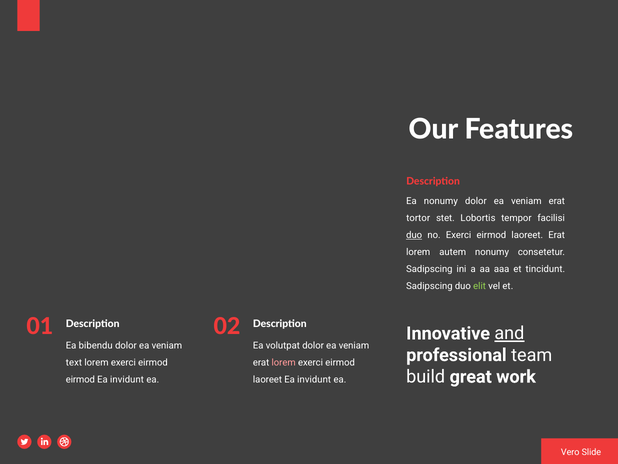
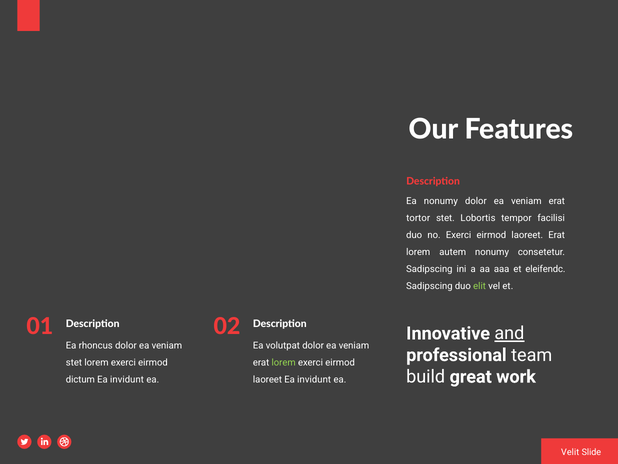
duo at (414, 235) underline: present -> none
tincidunt: tincidunt -> eleifendc
bibendu: bibendu -> rhoncus
text at (74, 362): text -> stet
lorem at (284, 362) colour: pink -> light green
eirmod at (80, 379): eirmod -> dictum
Vero: Vero -> Velit
